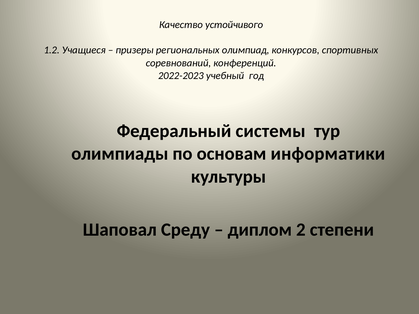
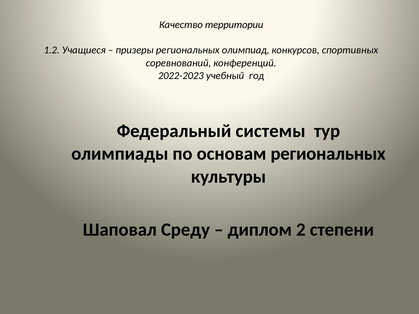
устойчивого: устойчивого -> территории
основам информатики: информатики -> региональных
